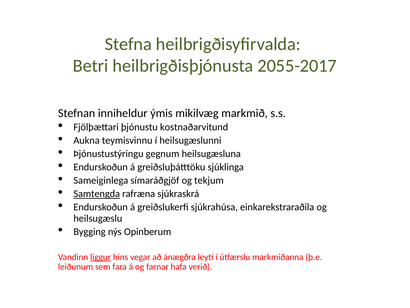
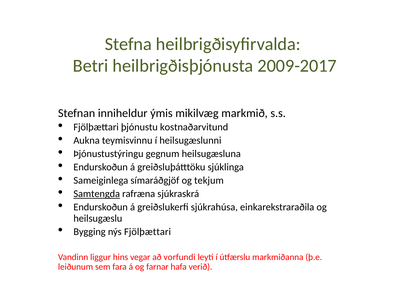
2055-2017: 2055-2017 -> 2009-2017
nýs Opinberum: Opinberum -> Fjölþættari
liggur underline: present -> none
ánægðra: ánægðra -> vorfundi
